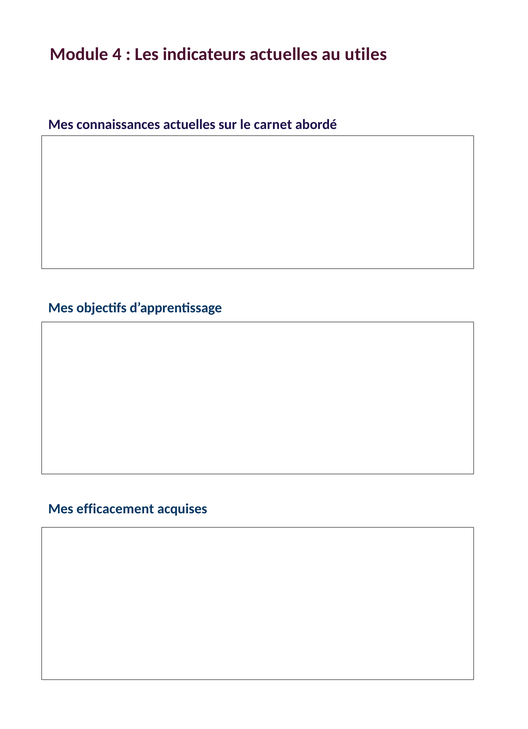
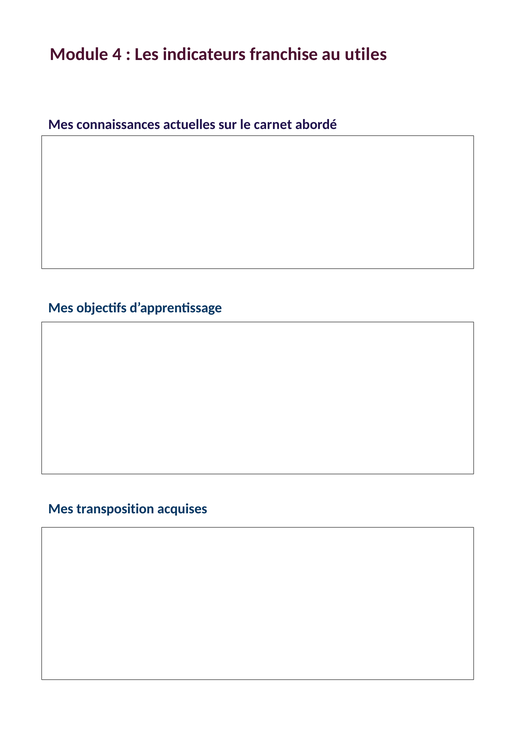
indicateurs actuelles: actuelles -> franchise
efficacement: efficacement -> transposition
